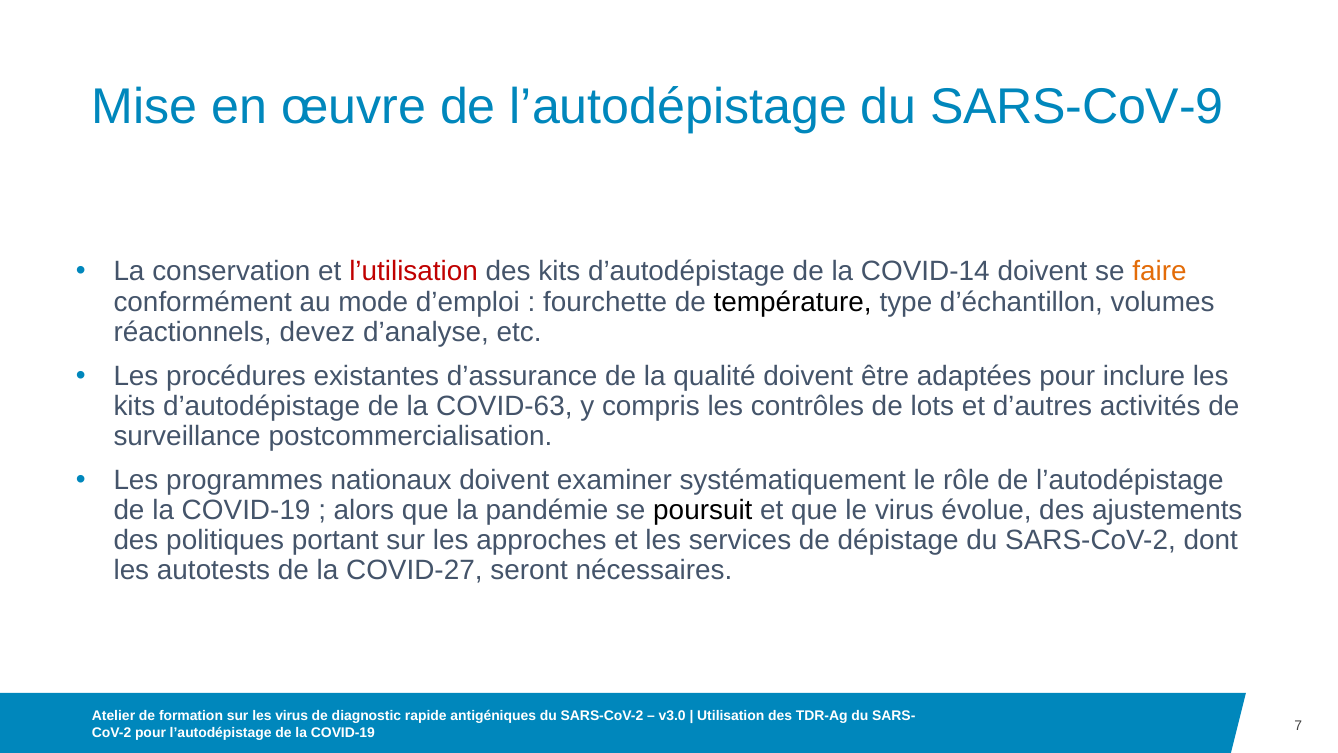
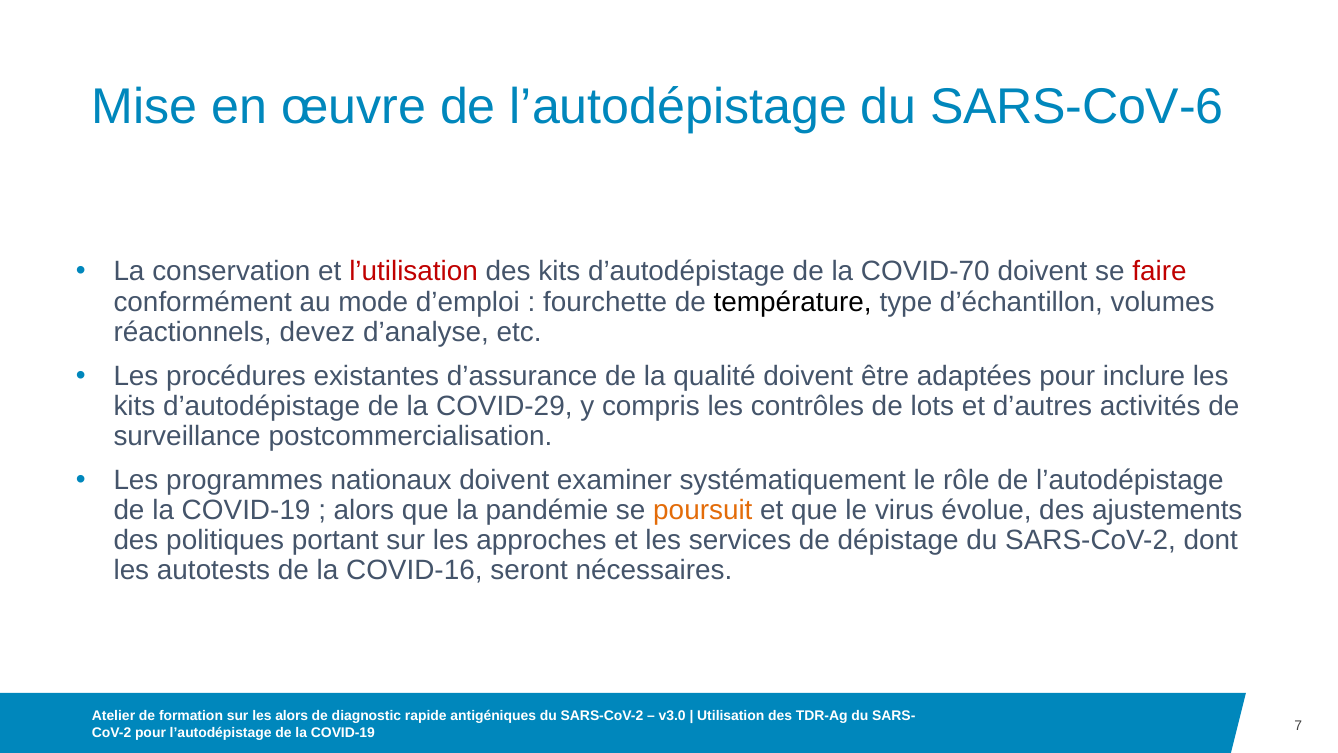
SARS-CoV-9: SARS-CoV-9 -> SARS-CoV-6
COVID-14: COVID-14 -> COVID-70
faire colour: orange -> red
COVID-63: COVID-63 -> COVID-29
poursuit colour: black -> orange
COVID-27: COVID-27 -> COVID-16
les virus: virus -> alors
